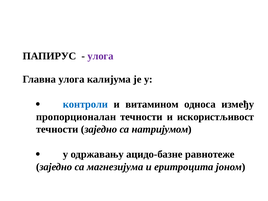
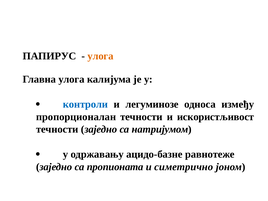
улога at (100, 56) colour: purple -> orange
витамином: витамином -> легуминозе
магнезијума: магнезијума -> пропионата
еритроцита: еритроцита -> симетрично
